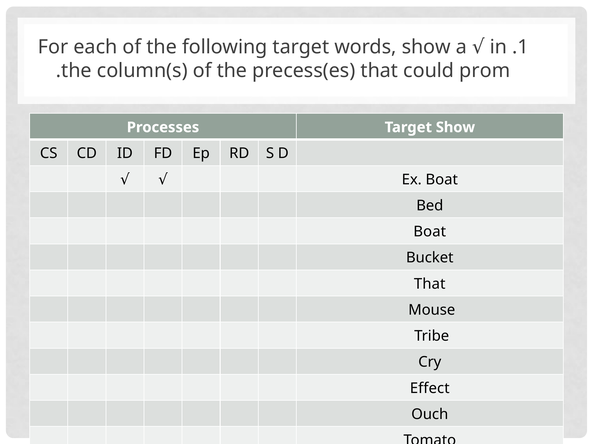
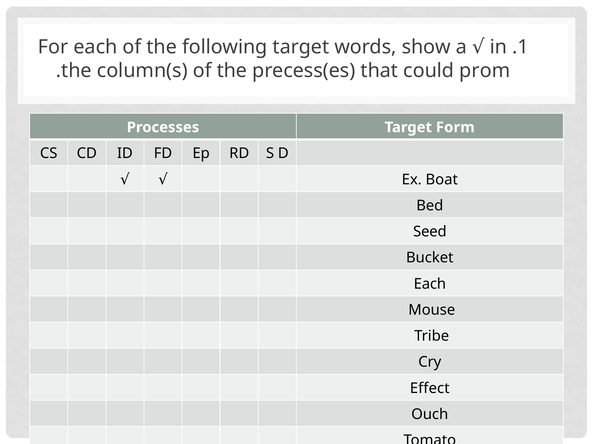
Target Show: Show -> Form
Boat at (430, 232): Boat -> Seed
That at (430, 284): That -> Each
